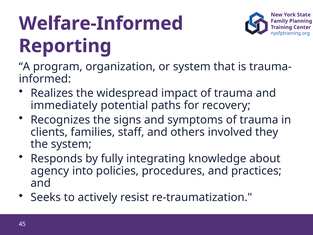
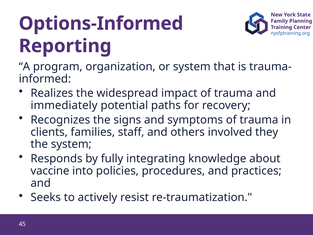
Welfare-Informed: Welfare-Informed -> Options-Informed
agency: agency -> vaccine
